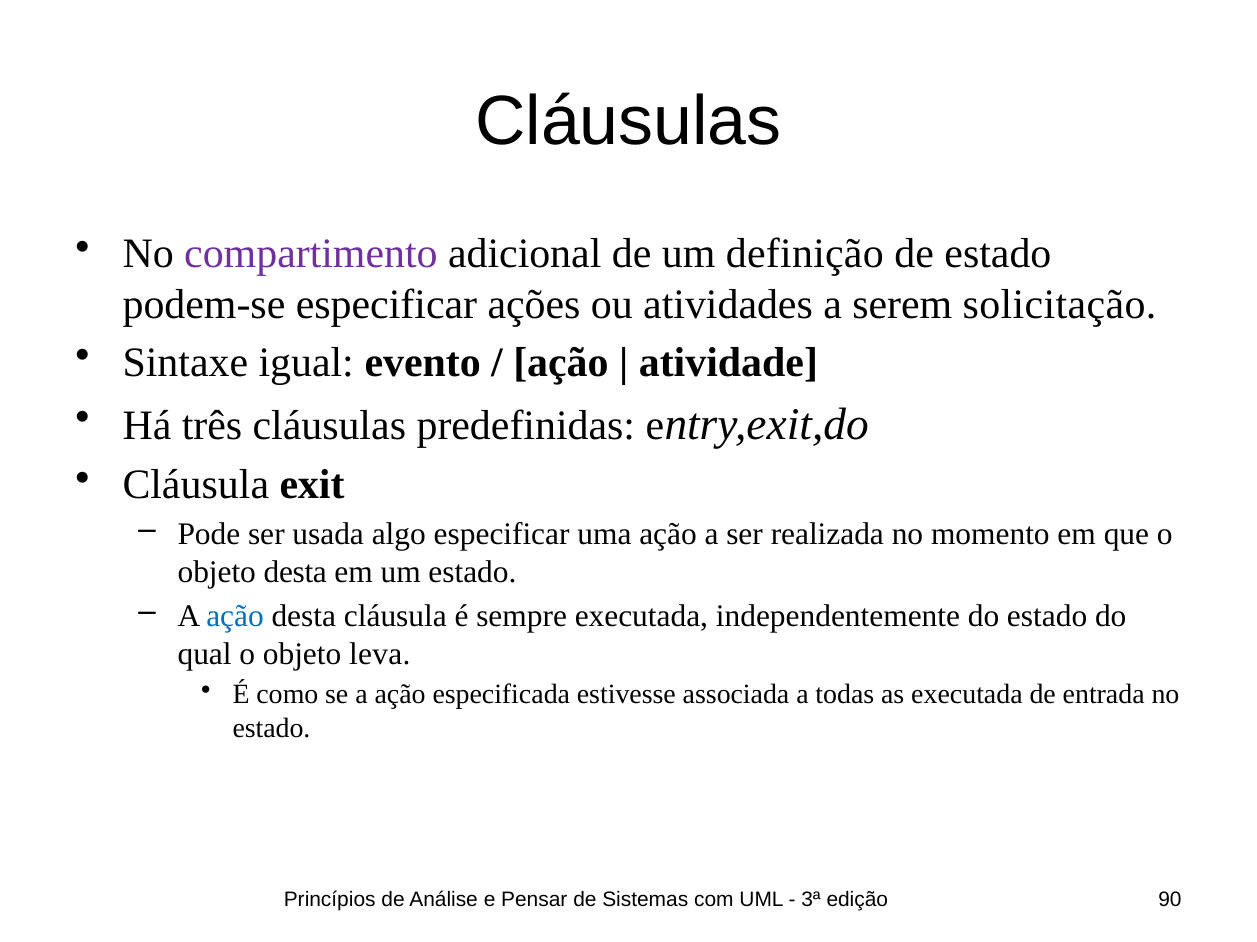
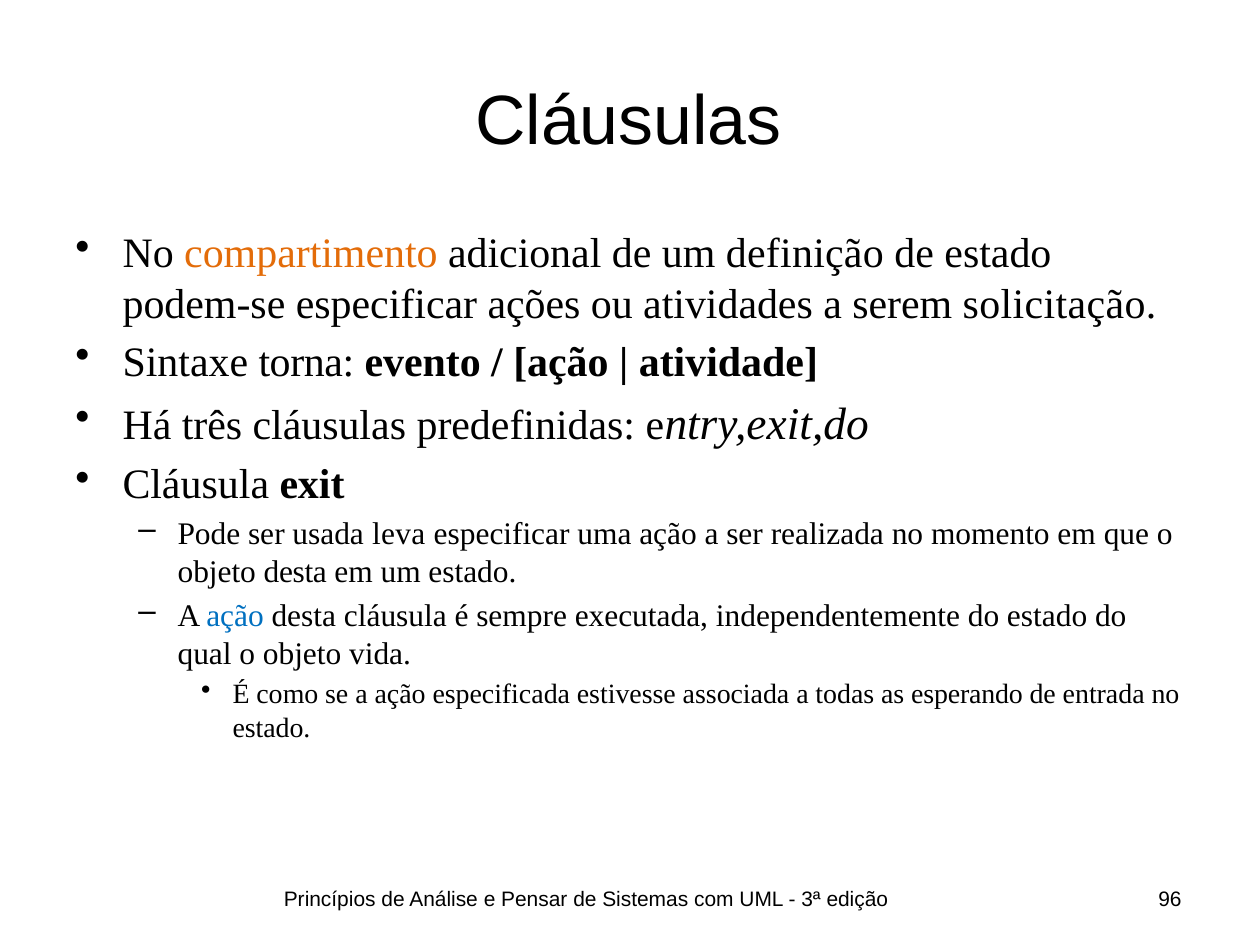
compartimento colour: purple -> orange
igual: igual -> torna
algo: algo -> leva
leva: leva -> vida
as executada: executada -> esperando
90: 90 -> 96
